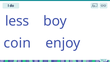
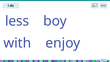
coin: coin -> with
